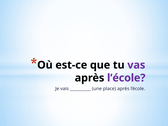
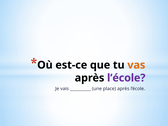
vas colour: purple -> orange
